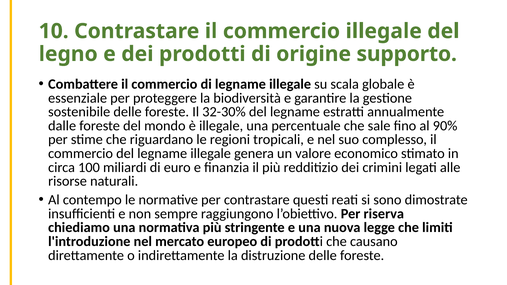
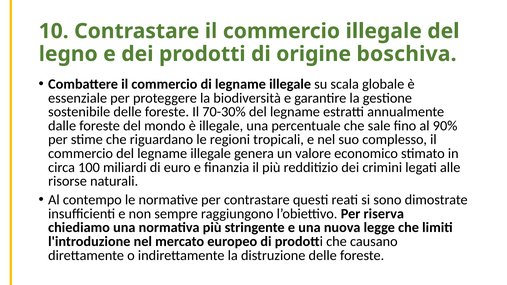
supporto: supporto -> boschiva
32-30%: 32-30% -> 70-30%
